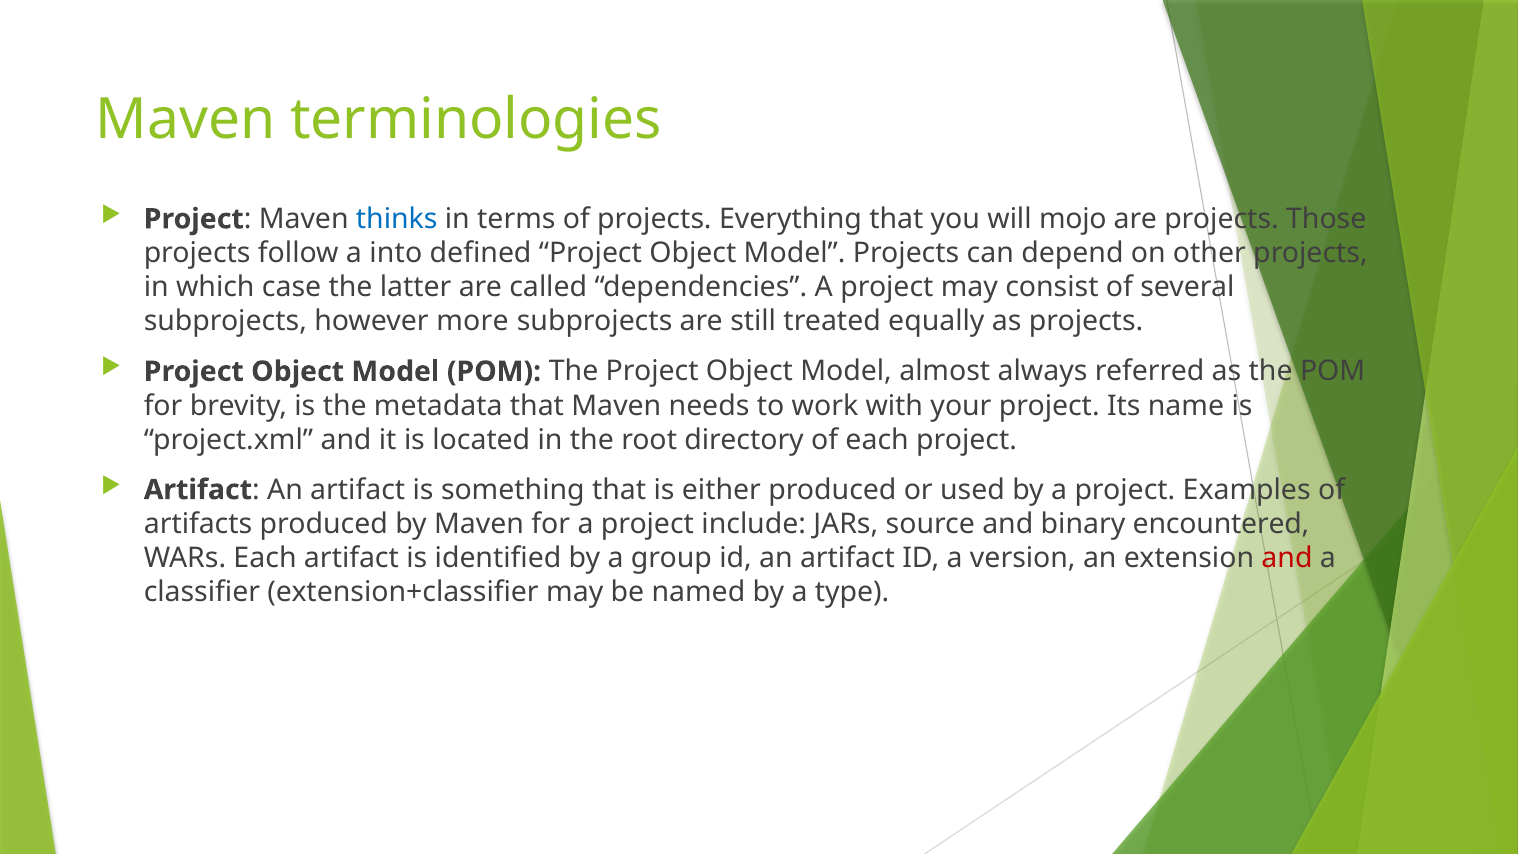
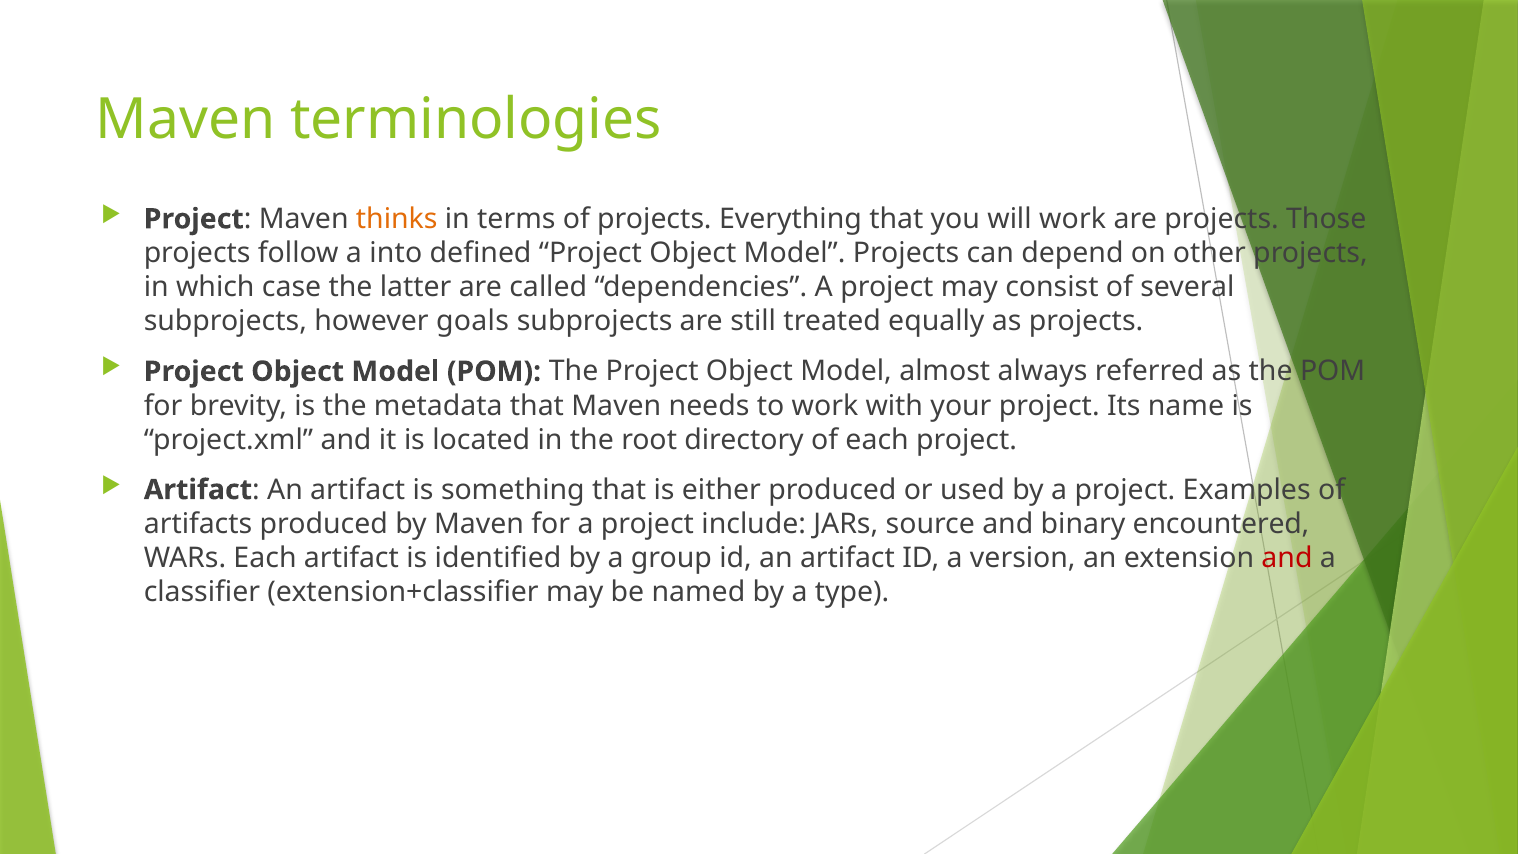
thinks colour: blue -> orange
will mojo: mojo -> work
more: more -> goals
